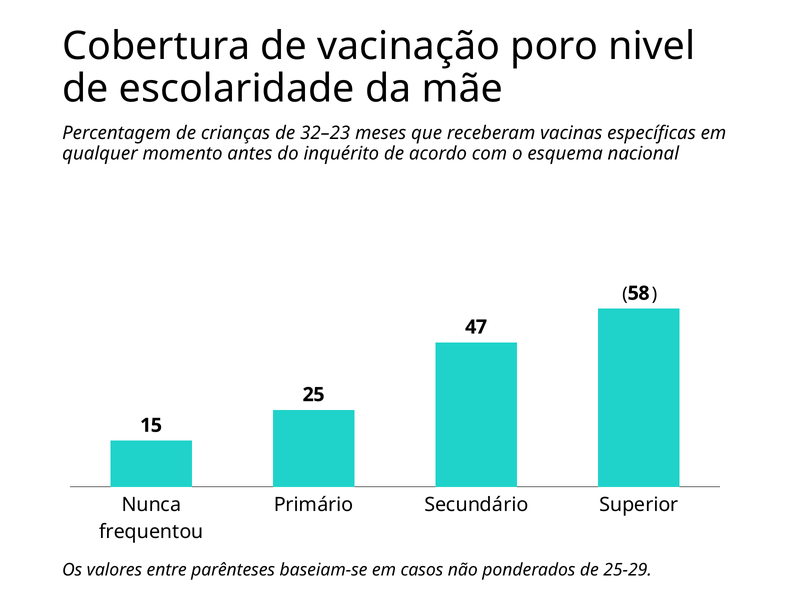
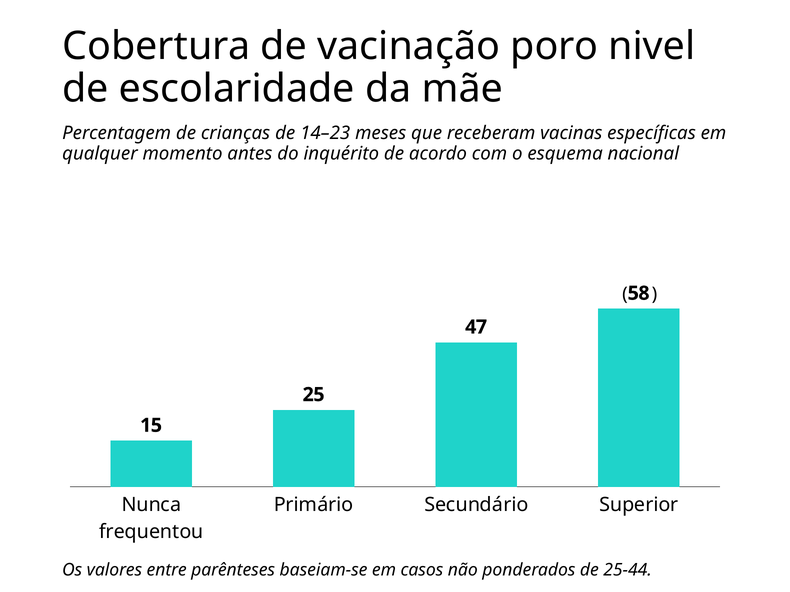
32–23: 32–23 -> 14–23
25-29: 25-29 -> 25-44
